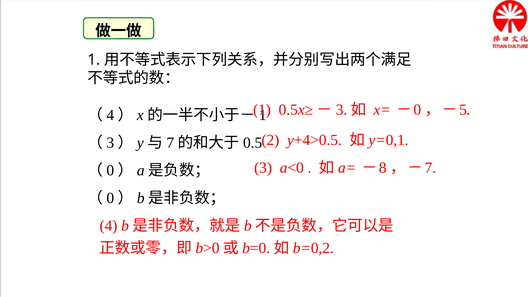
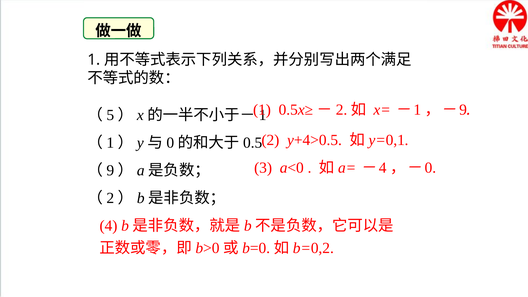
3 at (342, 110): 3 -> 2
0 at (417, 110): 0 -> 1
5 at (463, 110): 5 -> 9
4 at (110, 115): 4 -> 5
3 at (110, 143): 3 -> 1
7 at (170, 143): 7 -> 0
8 at (383, 168): 8 -> 4
7 at (430, 168): 7 -> 0
0 at (110, 170): 0 -> 9
0 at (110, 198): 0 -> 2
